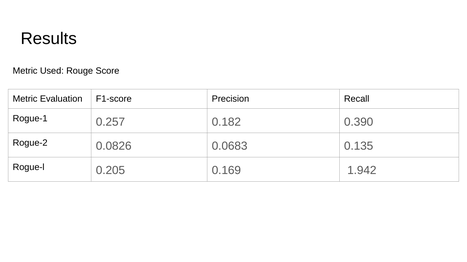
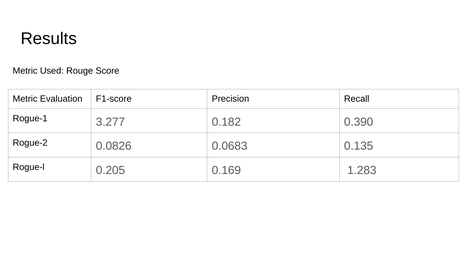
0.257: 0.257 -> 3.277
1.942: 1.942 -> 1.283
